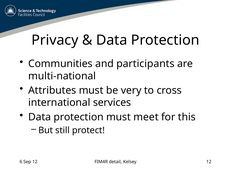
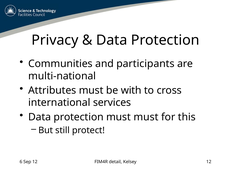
very: very -> with
must meet: meet -> must
